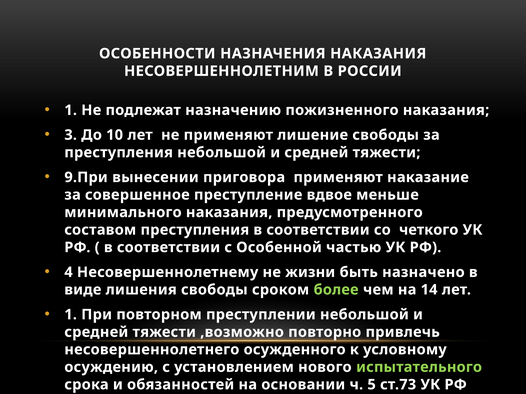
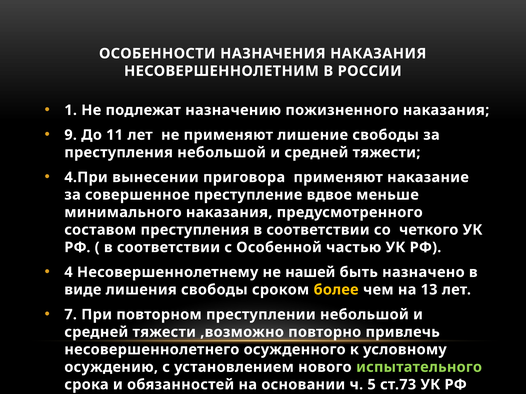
3: 3 -> 9
10: 10 -> 11
9.При: 9.При -> 4.При
жизни: жизни -> нашей
более colour: light green -> yellow
14: 14 -> 13
1 at (71, 315): 1 -> 7
